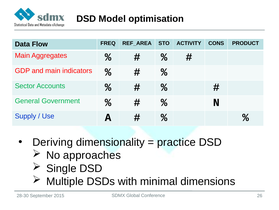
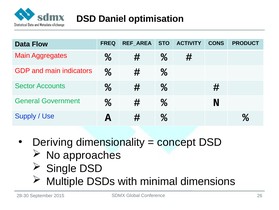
Model: Model -> Daniel
practice: practice -> concept
